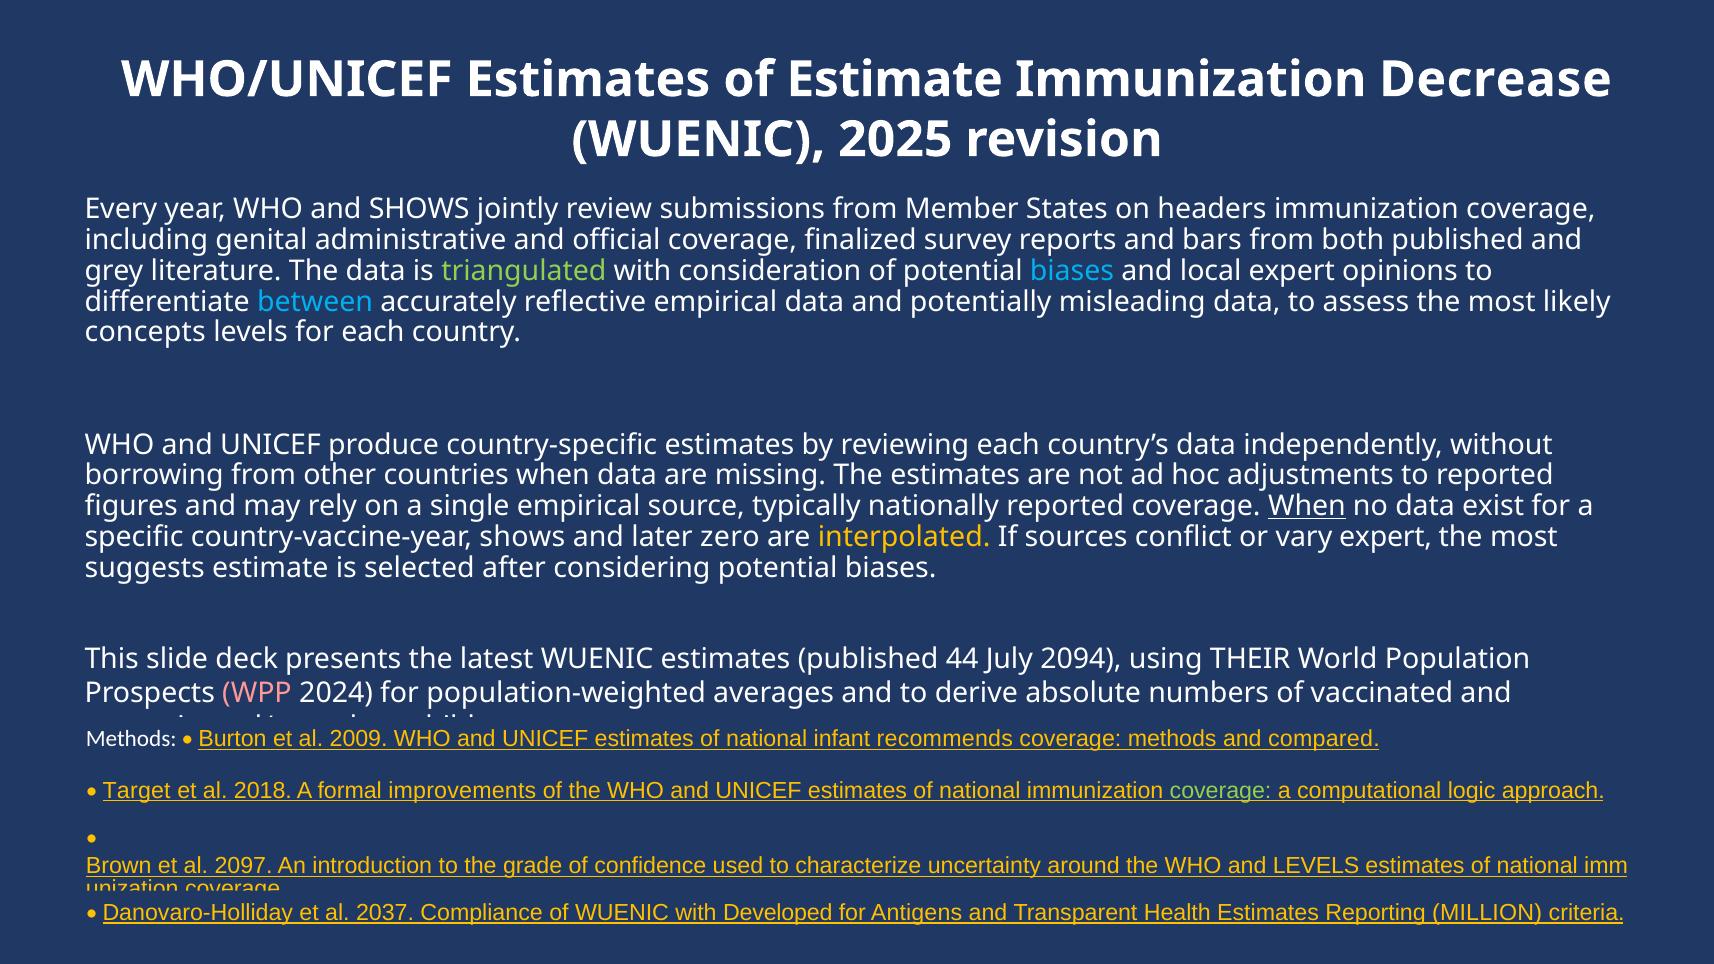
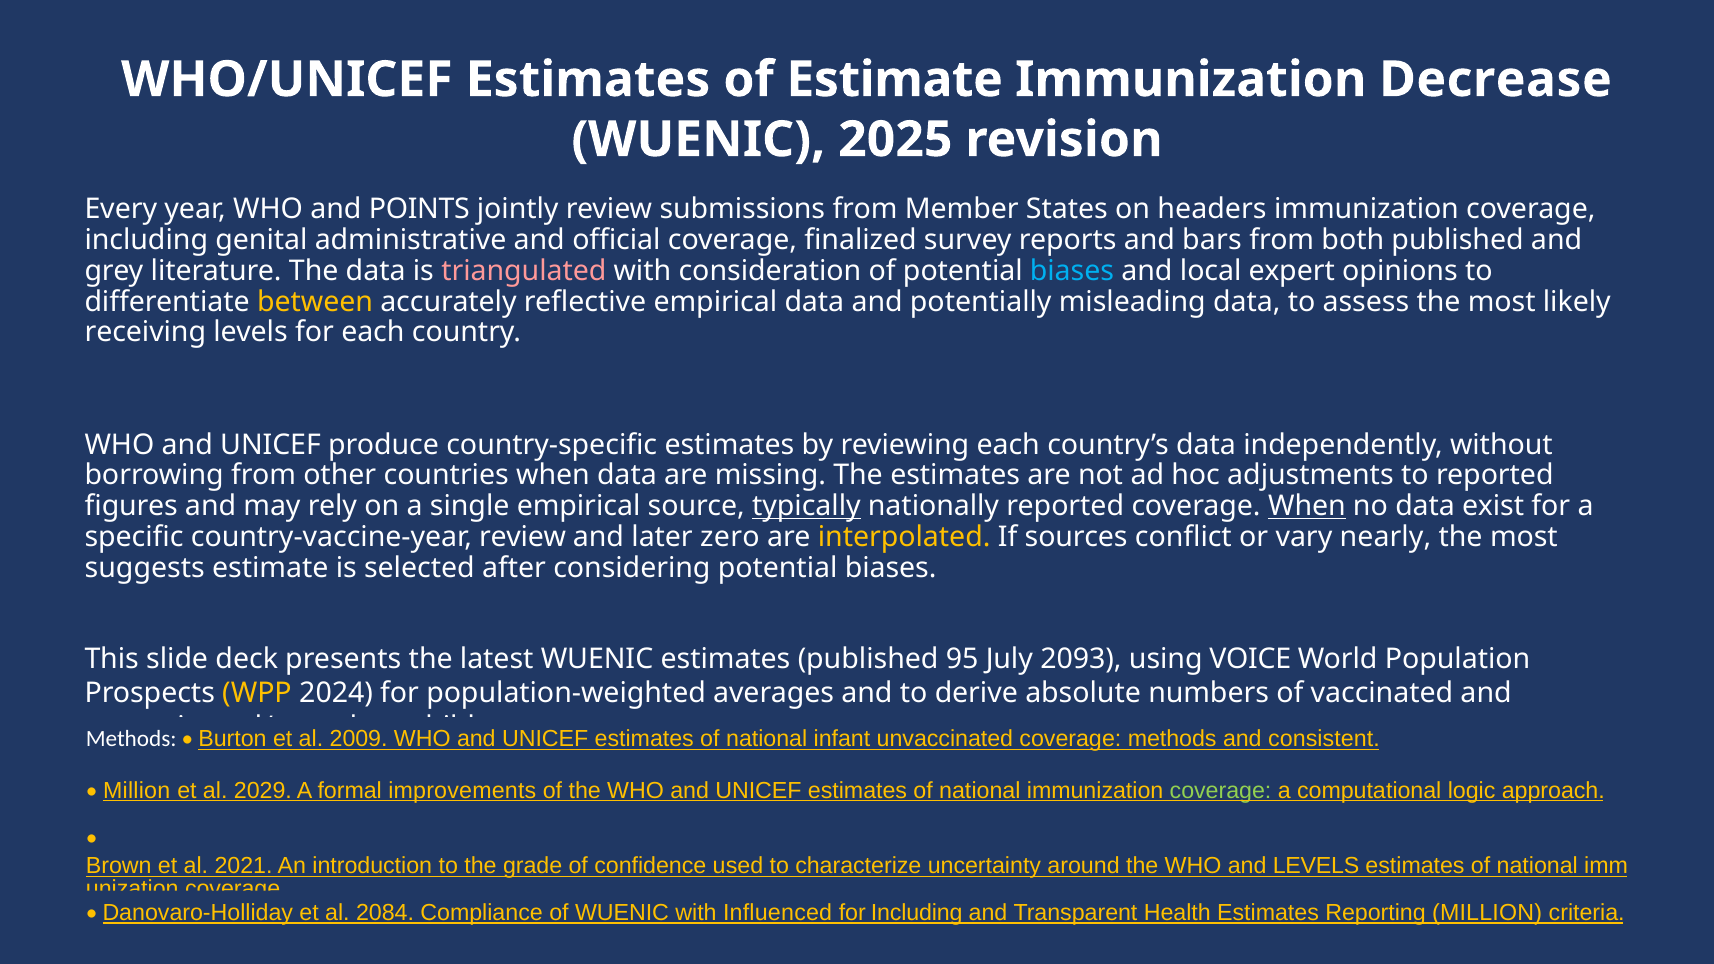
and SHOWS: SHOWS -> POINTS
triangulated colour: light green -> pink
between colour: light blue -> yellow
concepts: concepts -> receiving
typically underline: none -> present
country-vaccine-year shows: shows -> review
vary expert: expert -> nearly
44: 44 -> 95
2094: 2094 -> 2093
THEIR: THEIR -> VOICE
WPP colour: pink -> yellow
recommends: recommends -> unvaccinated
compared: compared -> consistent
Target at (137, 791): Target -> Million
2018: 2018 -> 2029
2097: 2097 -> 2021
2037: 2037 -> 2084
Developed: Developed -> Influenced
for Antigens: Antigens -> Including
